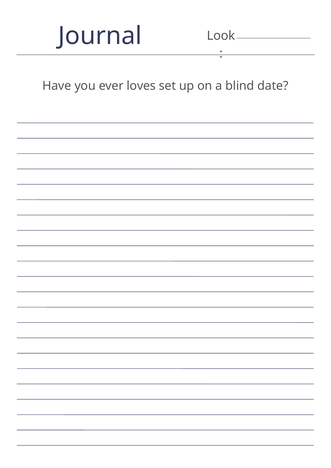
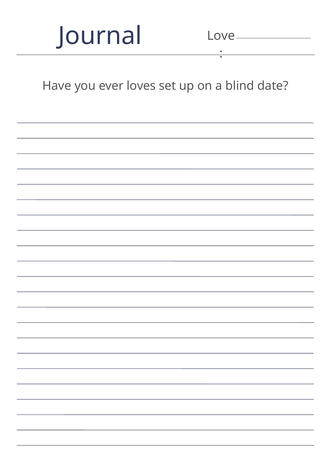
Look: Look -> Love
